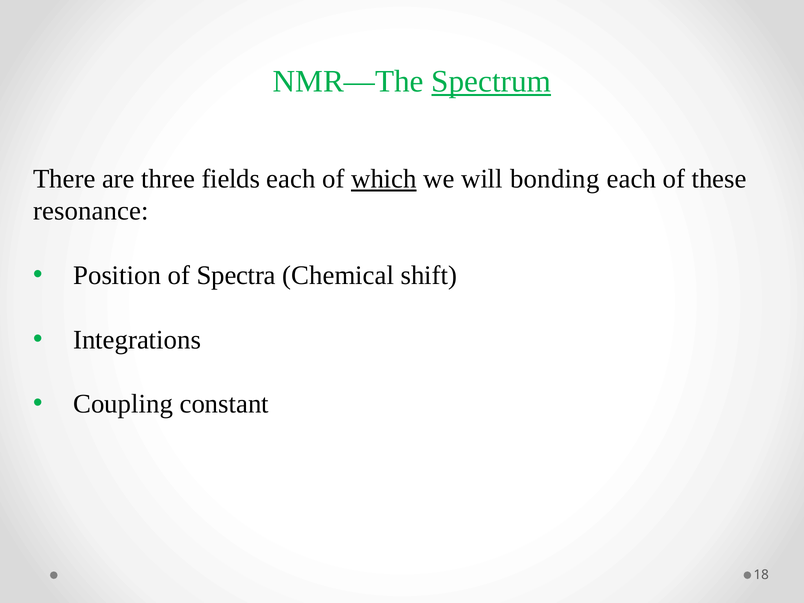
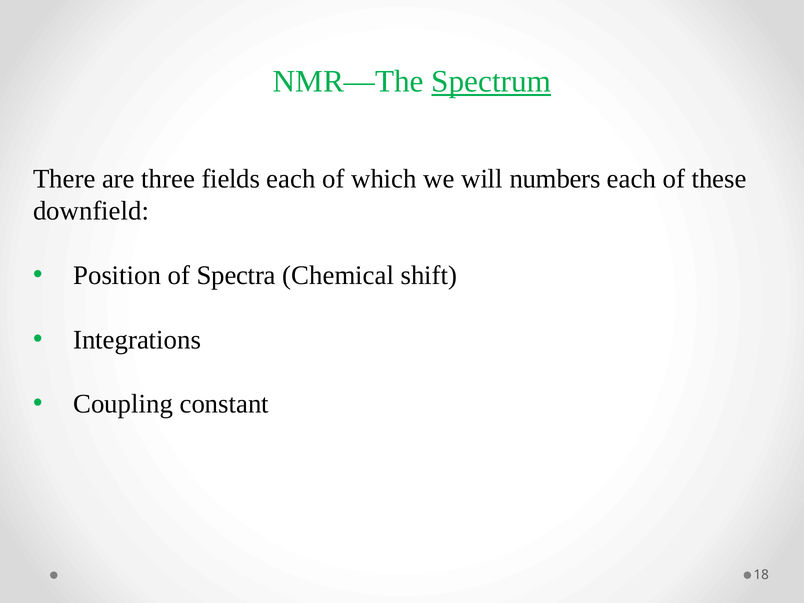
which underline: present -> none
bonding: bonding -> numbers
resonance: resonance -> downfield
